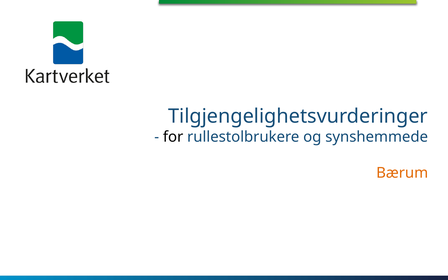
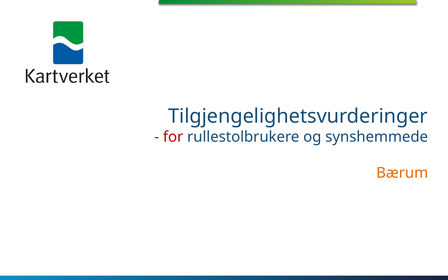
for colour: black -> red
